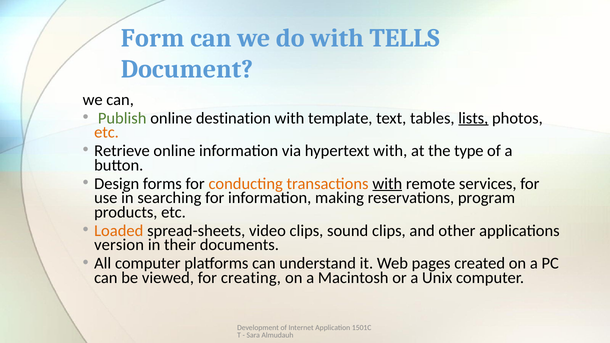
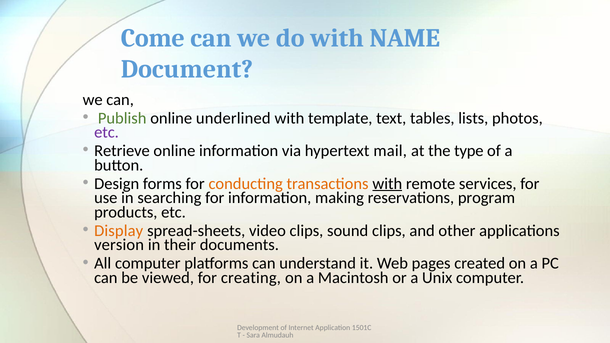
Form: Form -> Come
TELLS: TELLS -> NAME
destination: destination -> underlined
lists underline: present -> none
etc at (106, 132) colour: orange -> purple
hypertext with: with -> mail
Loaded: Loaded -> Display
